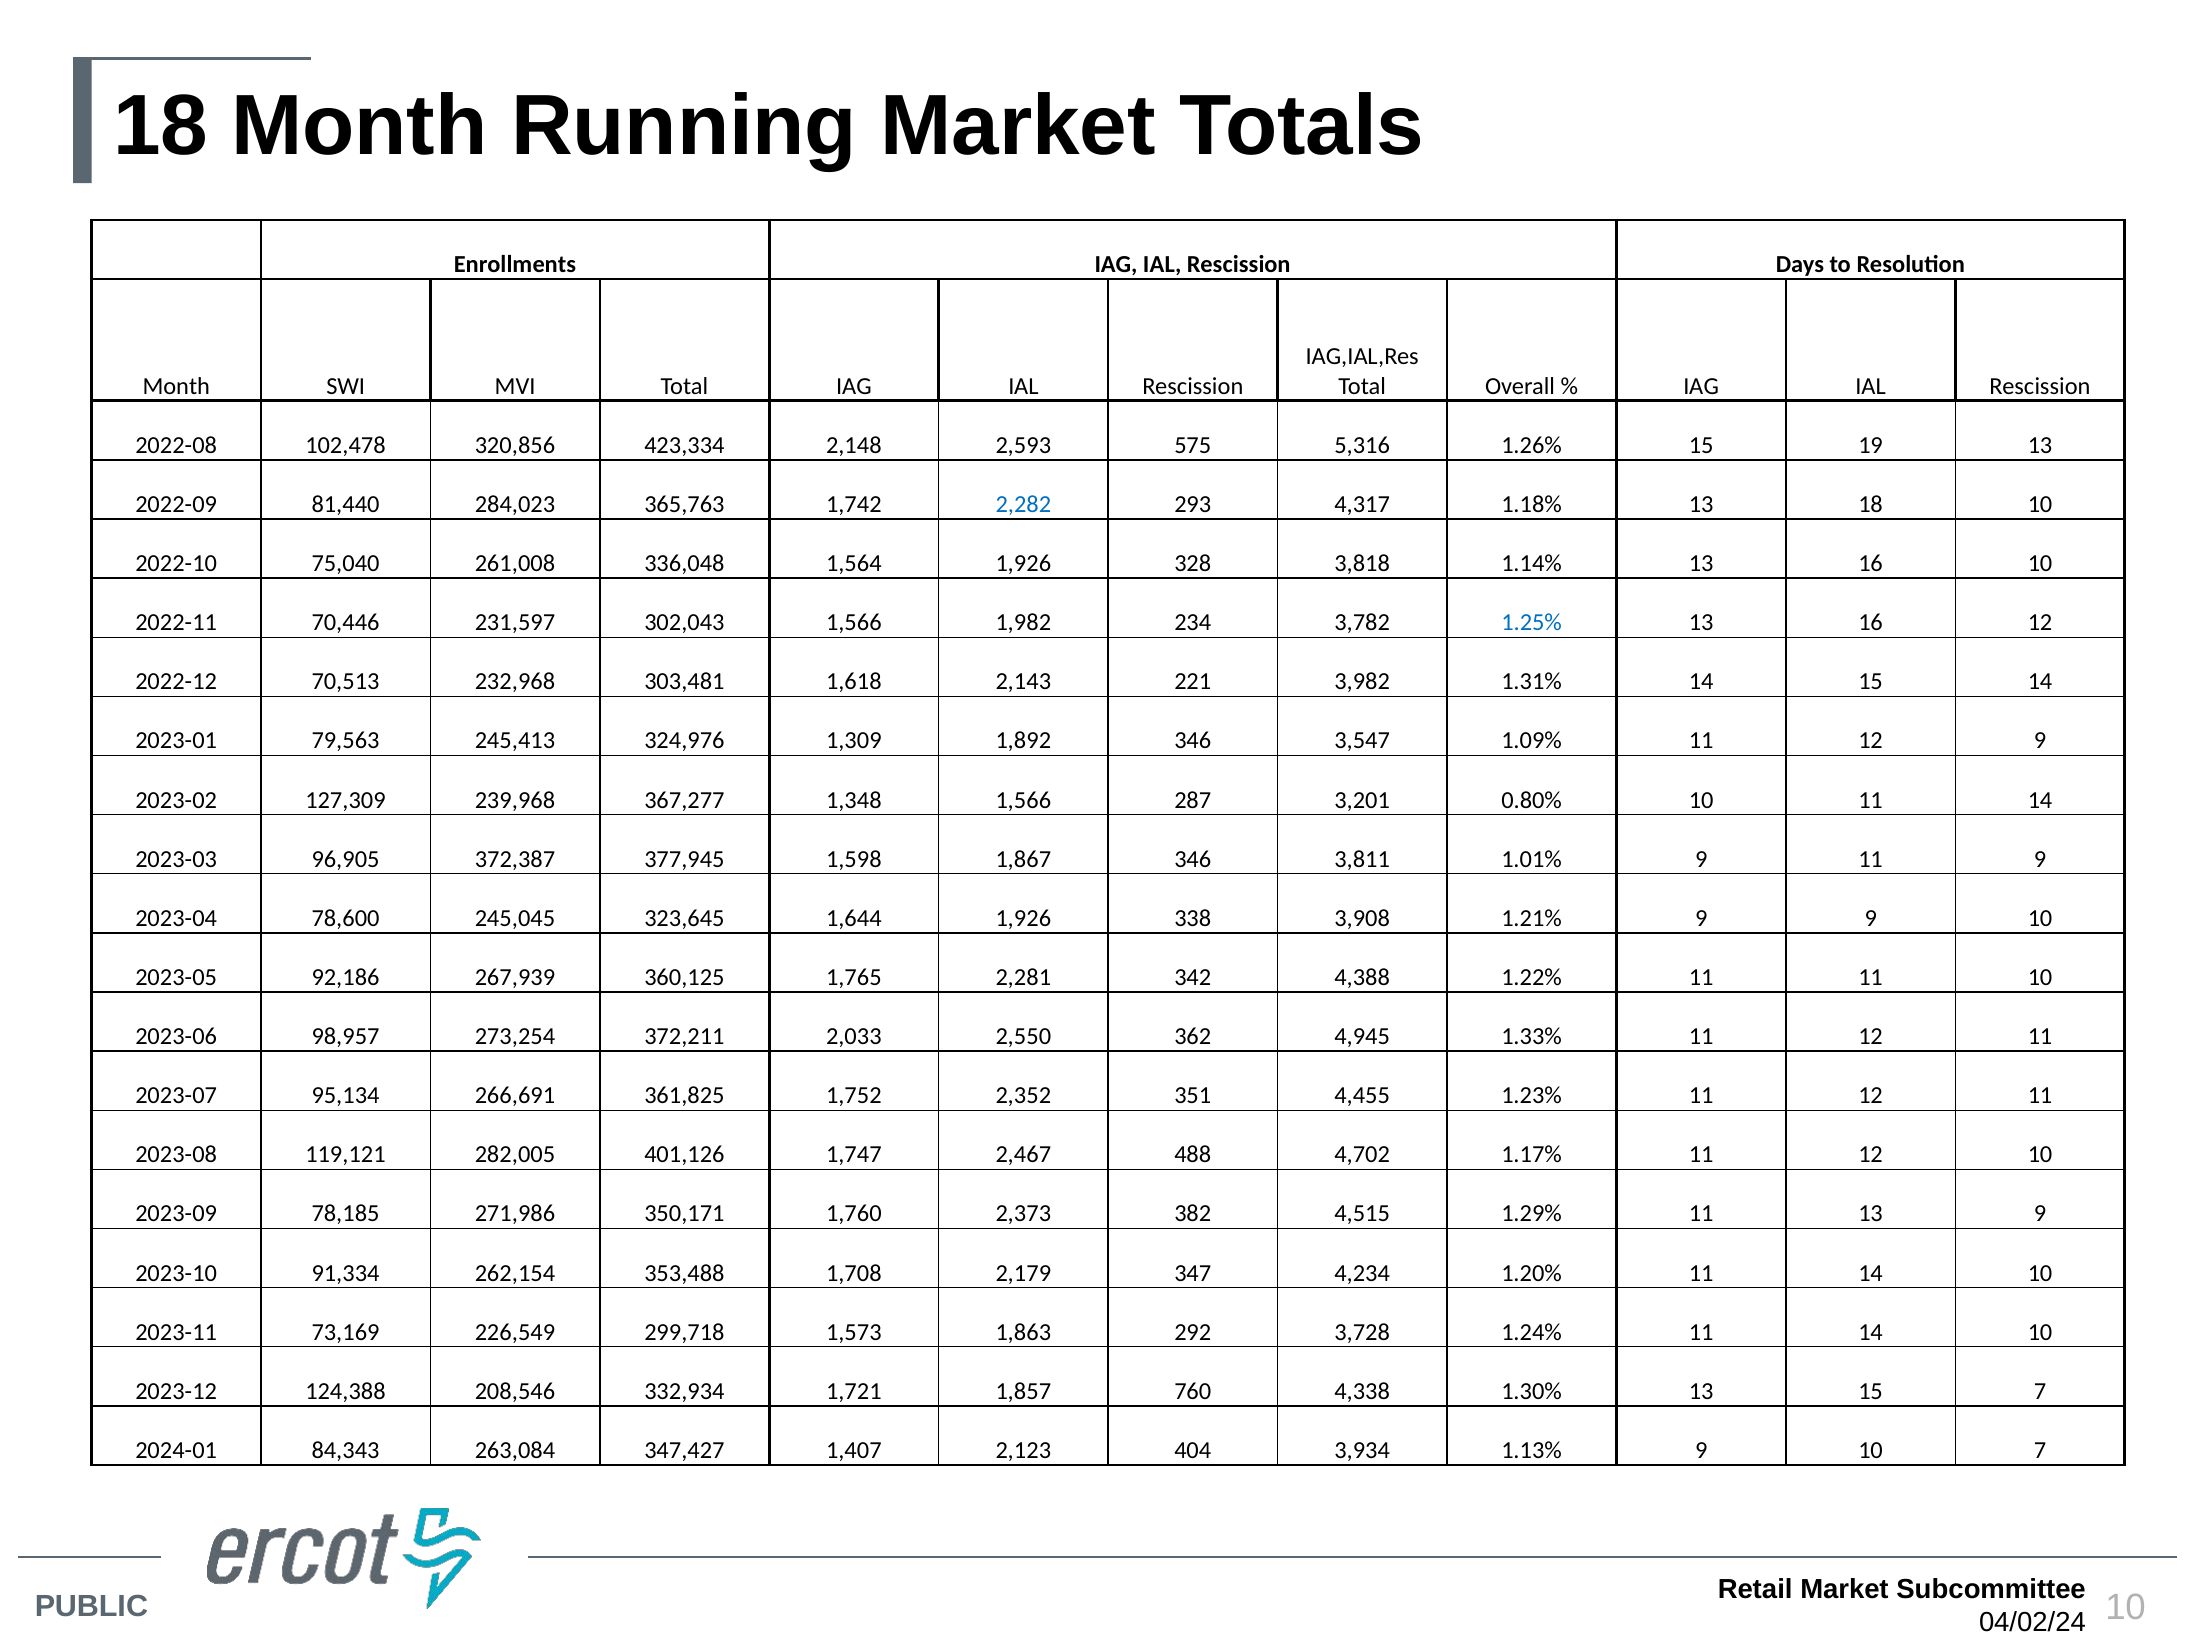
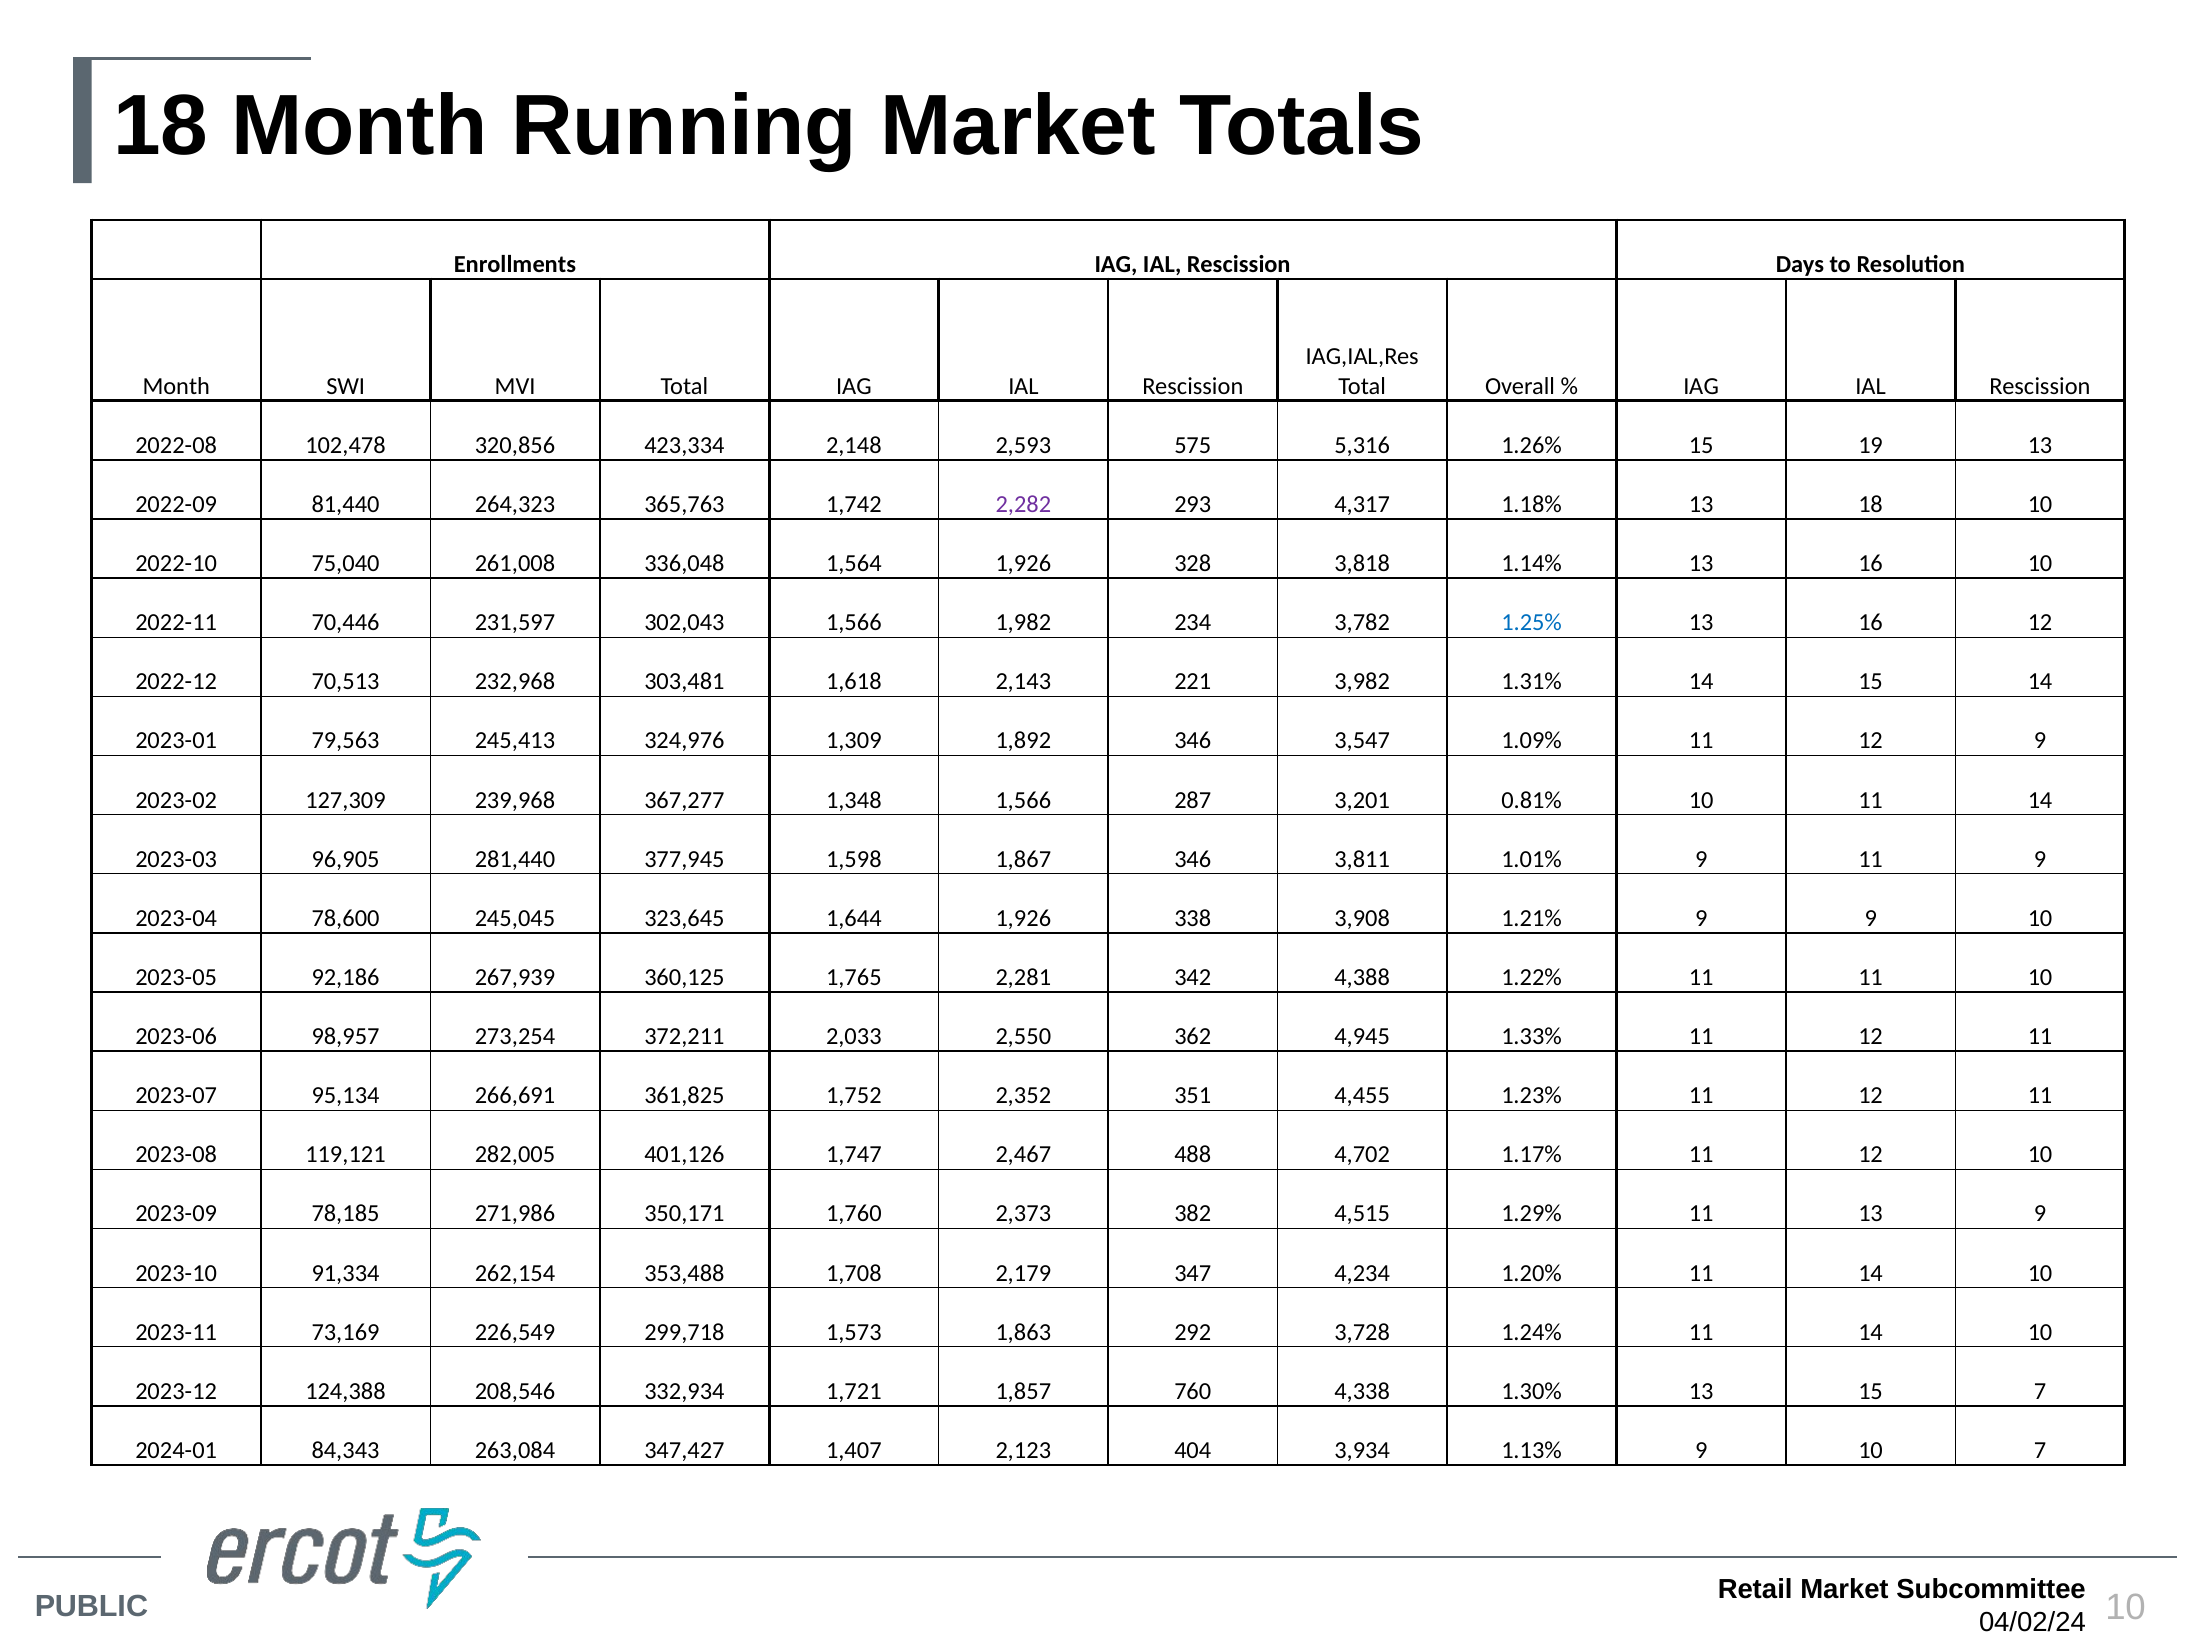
284,023: 284,023 -> 264,323
2,282 colour: blue -> purple
0.80%: 0.80% -> 0.81%
372,387: 372,387 -> 281,440
